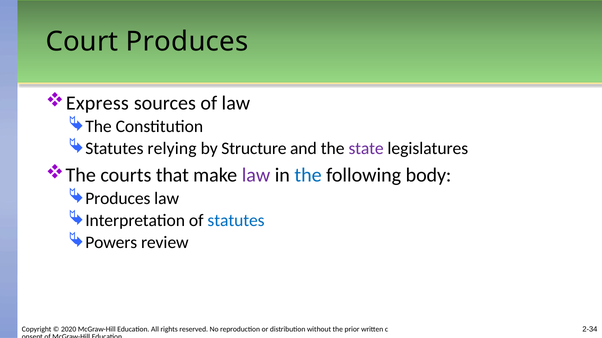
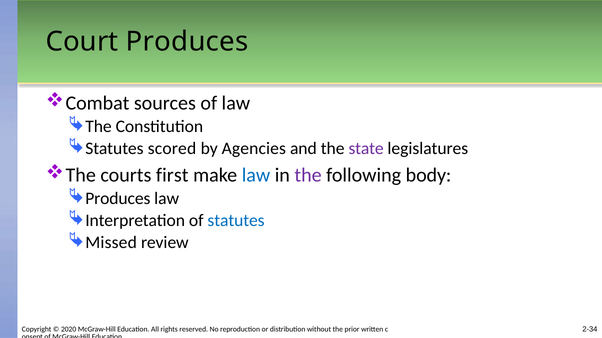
Express: Express -> Combat
relying: relying -> scored
Structure: Structure -> Agencies
that: that -> first
law at (256, 175) colour: purple -> blue
the at (308, 175) colour: blue -> purple
Powers: Powers -> Missed
